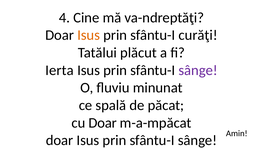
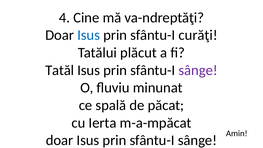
Isus at (89, 35) colour: orange -> blue
Ierta: Ierta -> Tatăl
cu Doar: Doar -> Ierta
